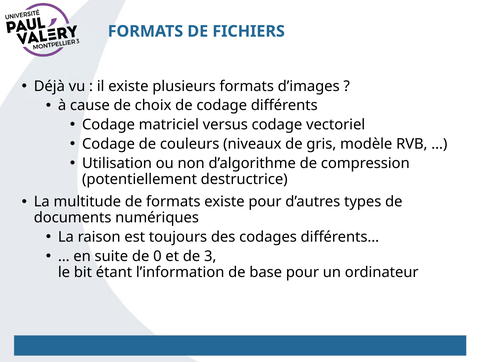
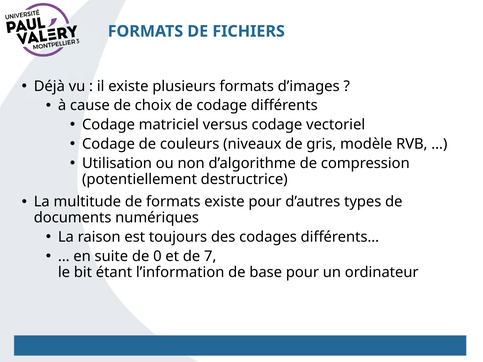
3: 3 -> 7
